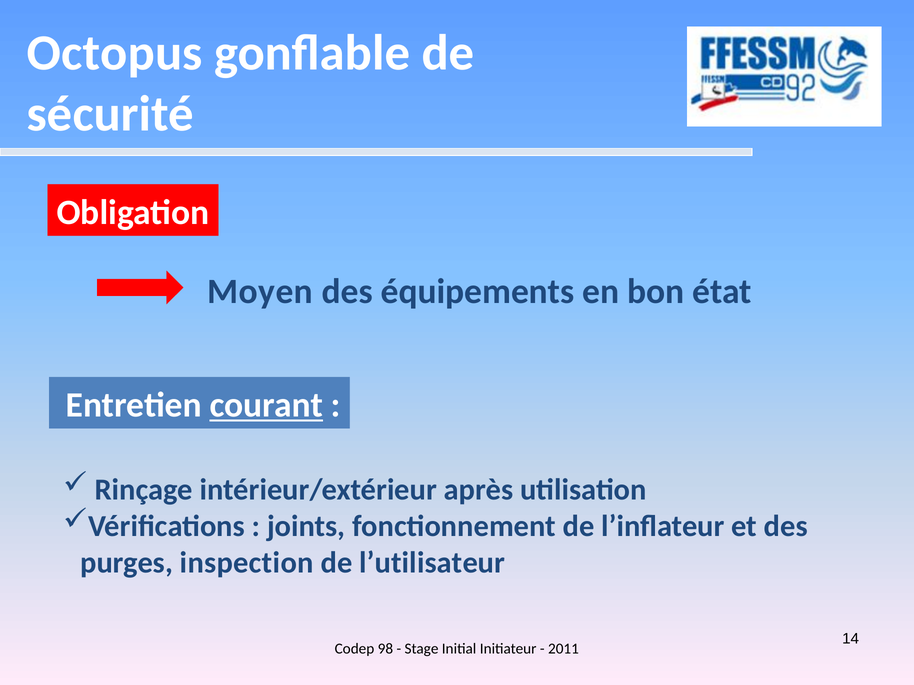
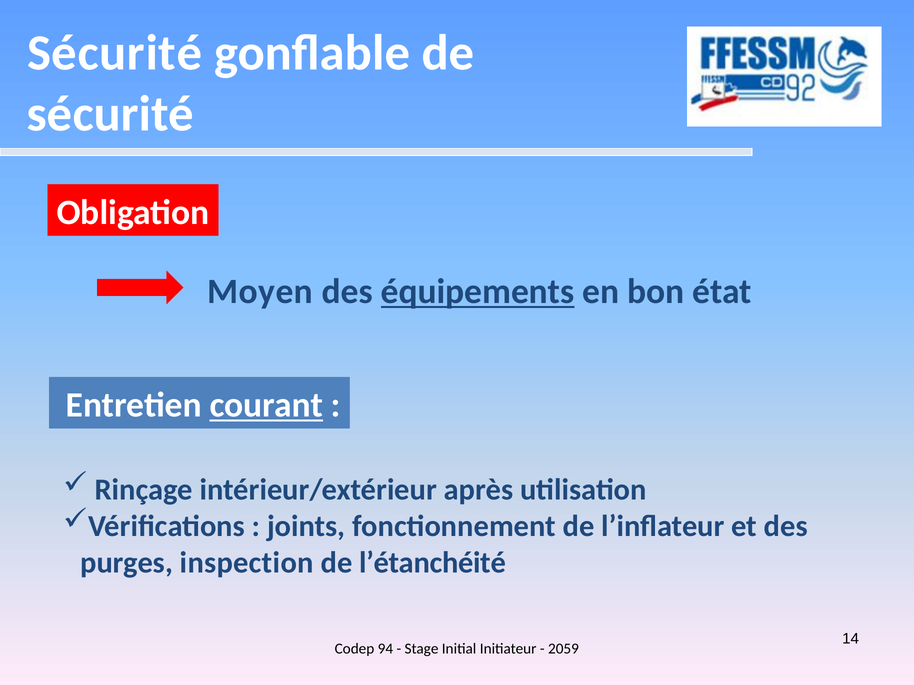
Octopus at (115, 53): Octopus -> Sécurité
équipements underline: none -> present
l’utilisateur: l’utilisateur -> l’étanchéité
98: 98 -> 94
2011: 2011 -> 2059
